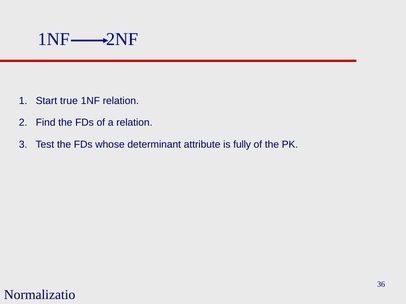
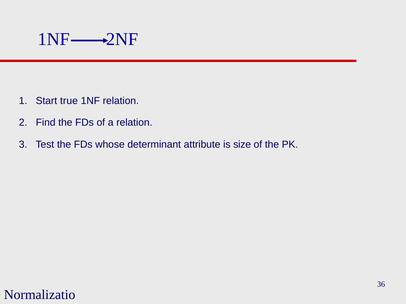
fully: fully -> size
